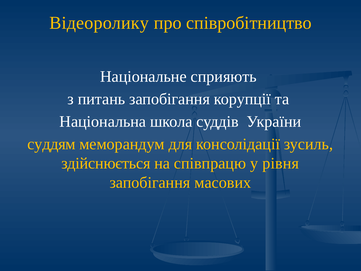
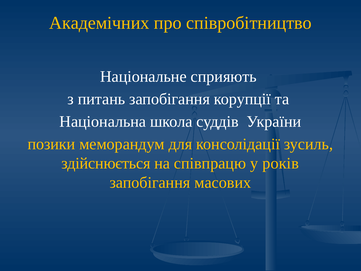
Відеоролику: Відеоролику -> Академічних
суддям: суддям -> позики
рівня: рівня -> років
